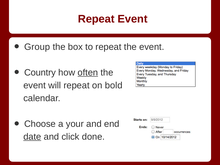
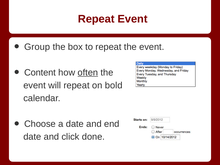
Country: Country -> Content
a your: your -> date
date at (32, 137) underline: present -> none
